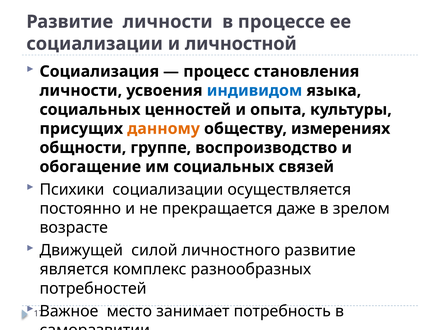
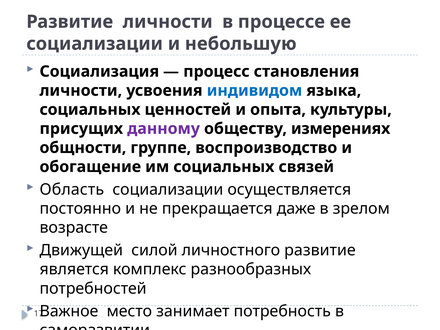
личностной: личностной -> небольшую
данному colour: orange -> purple
Психики: Психики -> Область
